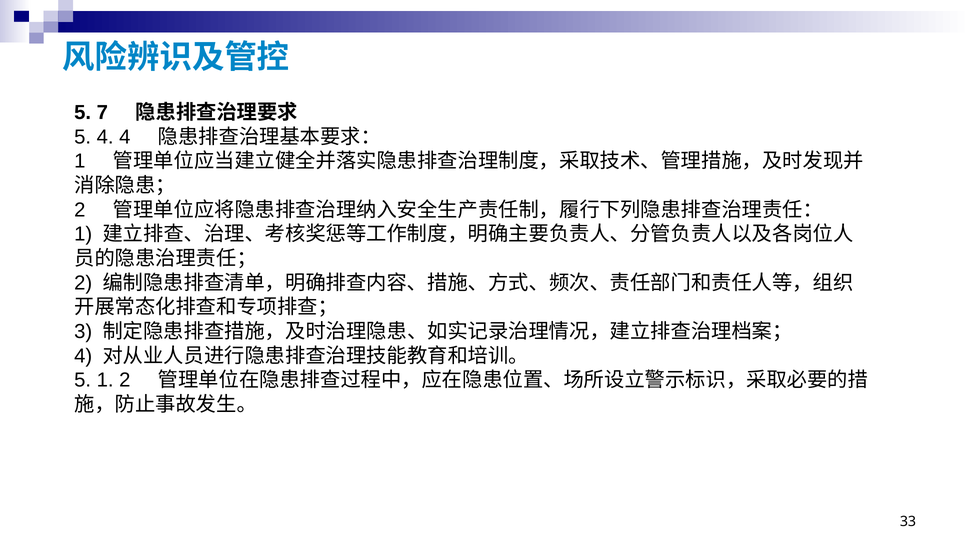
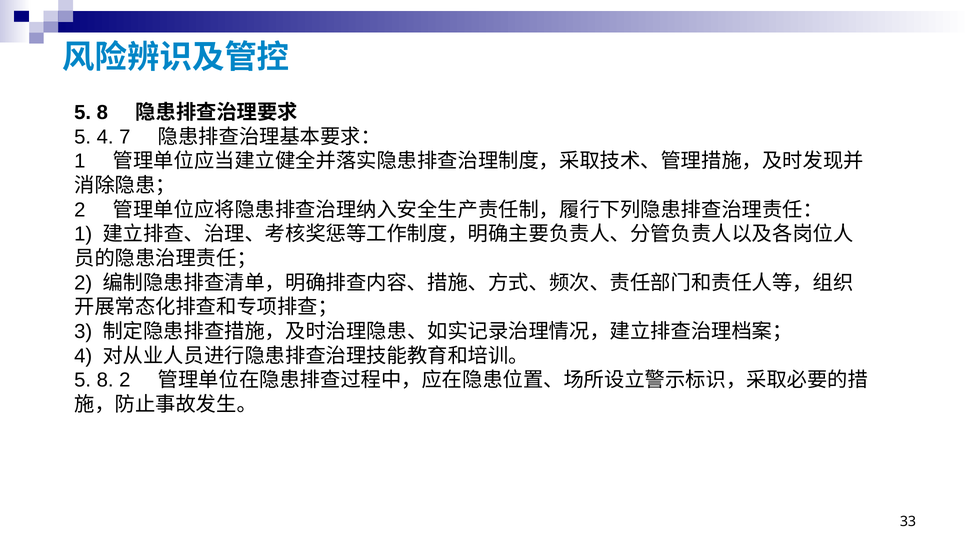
7 at (102, 113): 7 -> 8
4 4: 4 -> 7
1 at (105, 380): 1 -> 8
